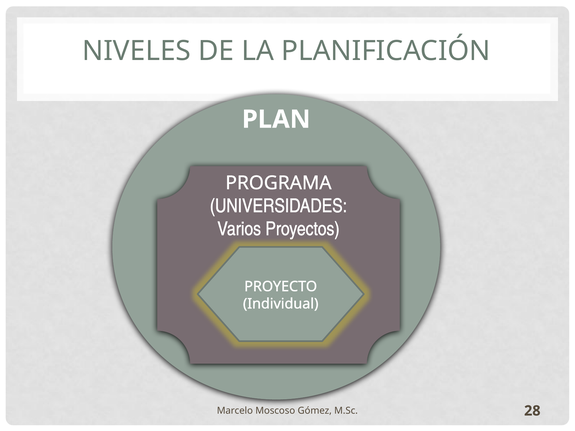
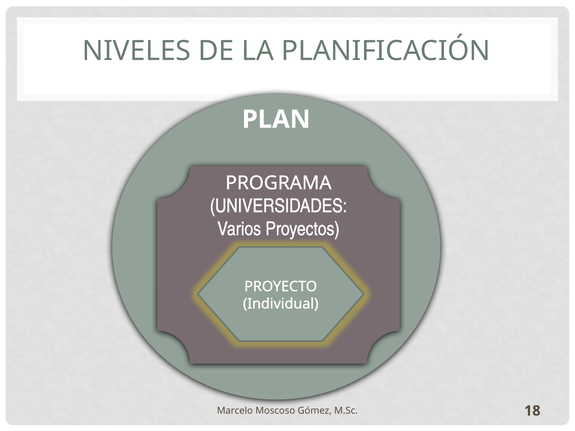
28: 28 -> 18
